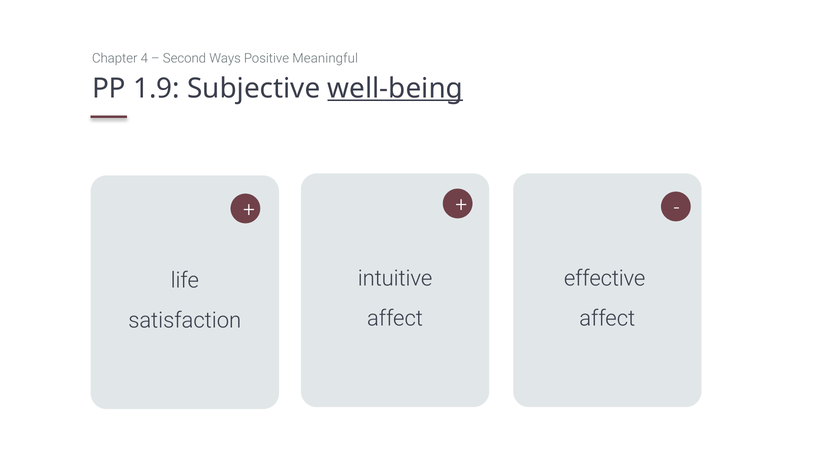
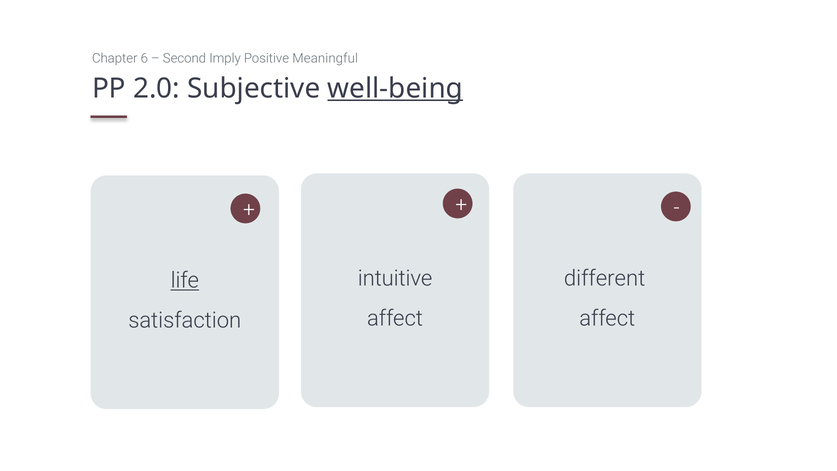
4: 4 -> 6
Ways: Ways -> Imply
1.9: 1.9 -> 2.0
life underline: none -> present
effective: effective -> different
